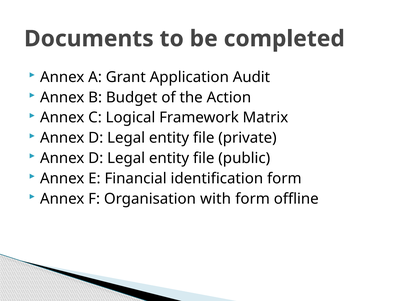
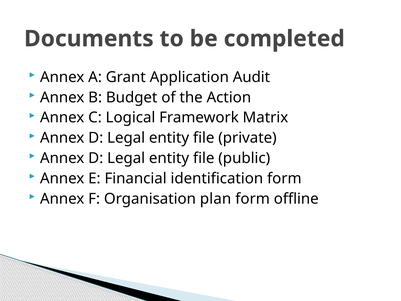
with: with -> plan
